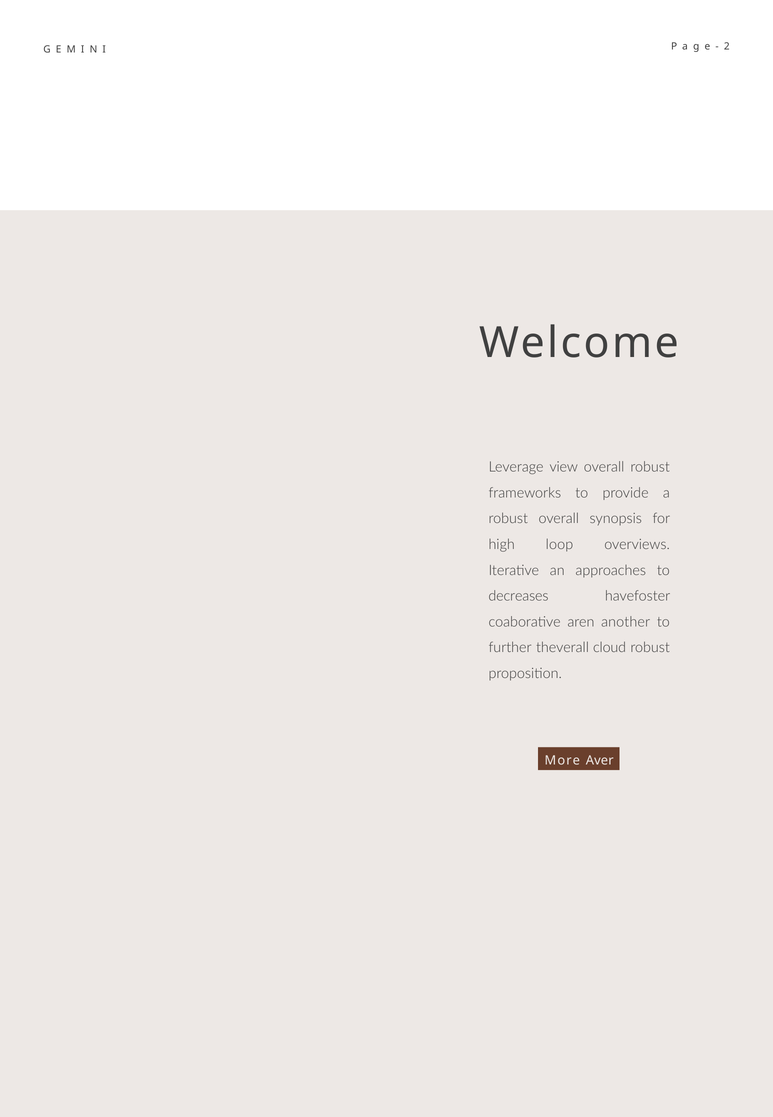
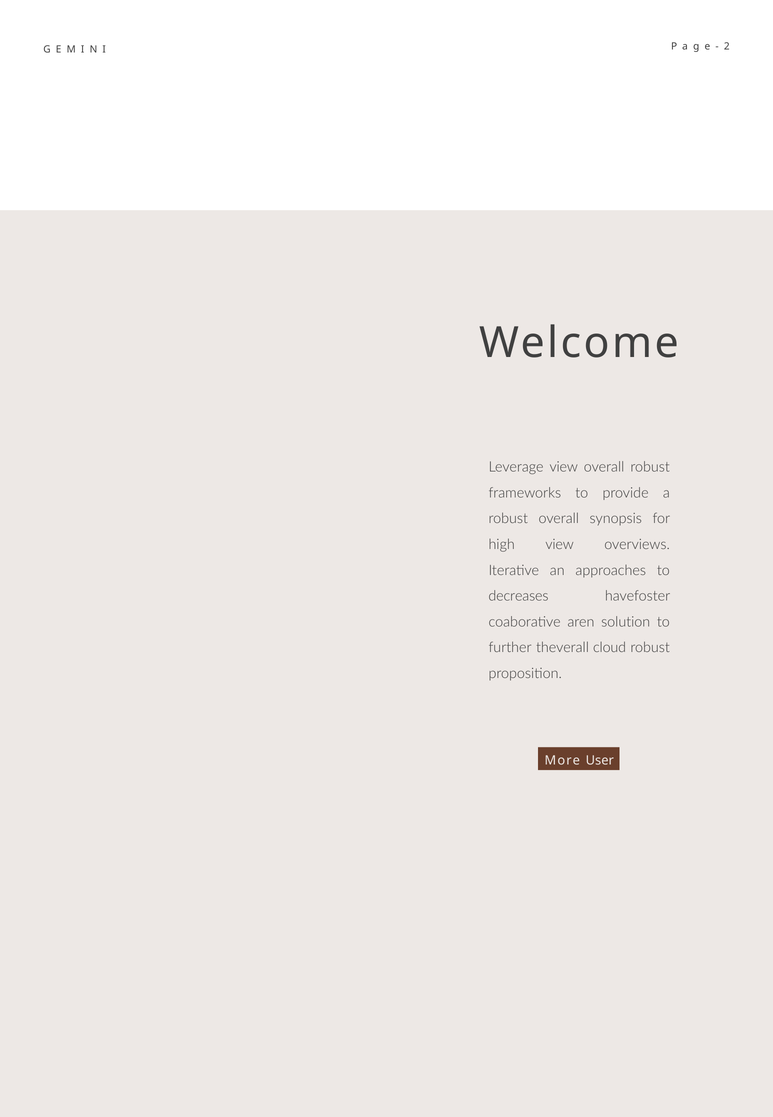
high loop: loop -> view
another: another -> solution
Aver: Aver -> User
